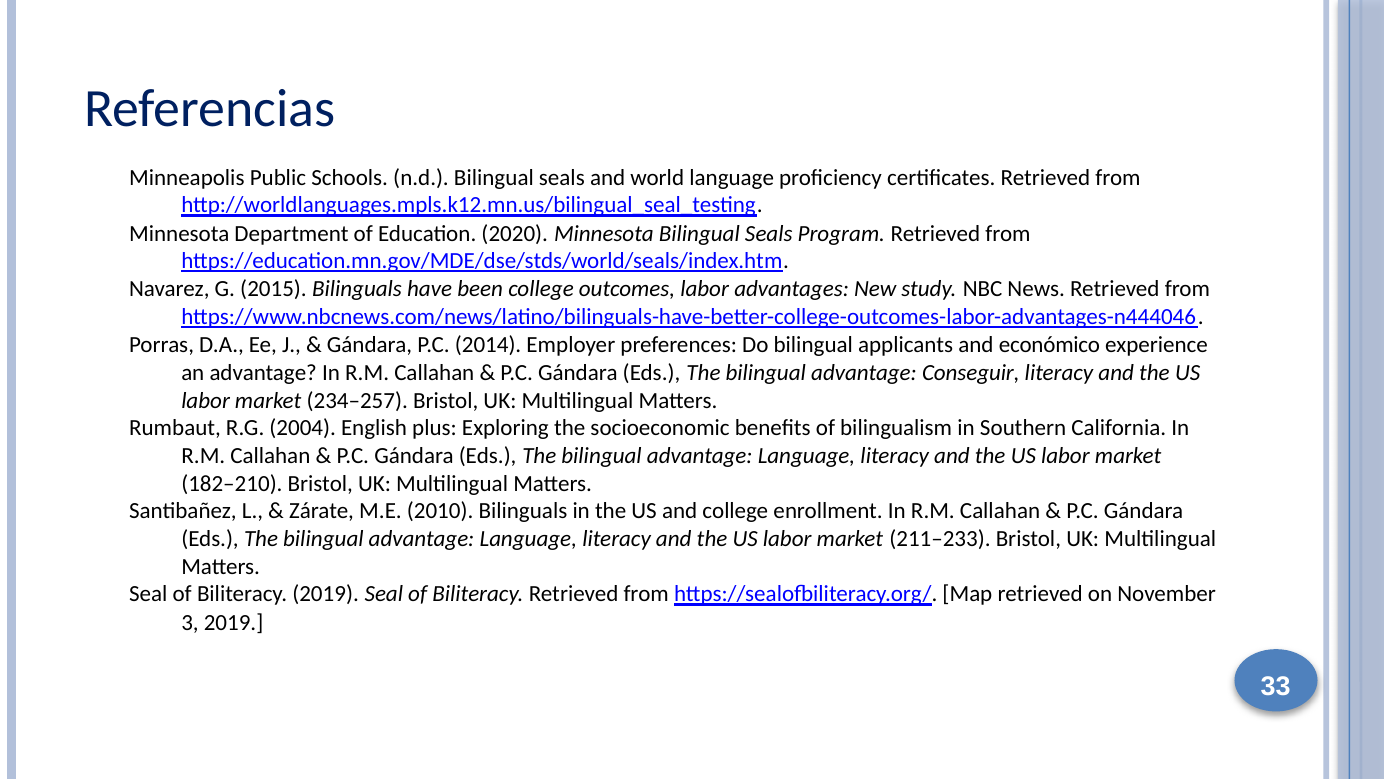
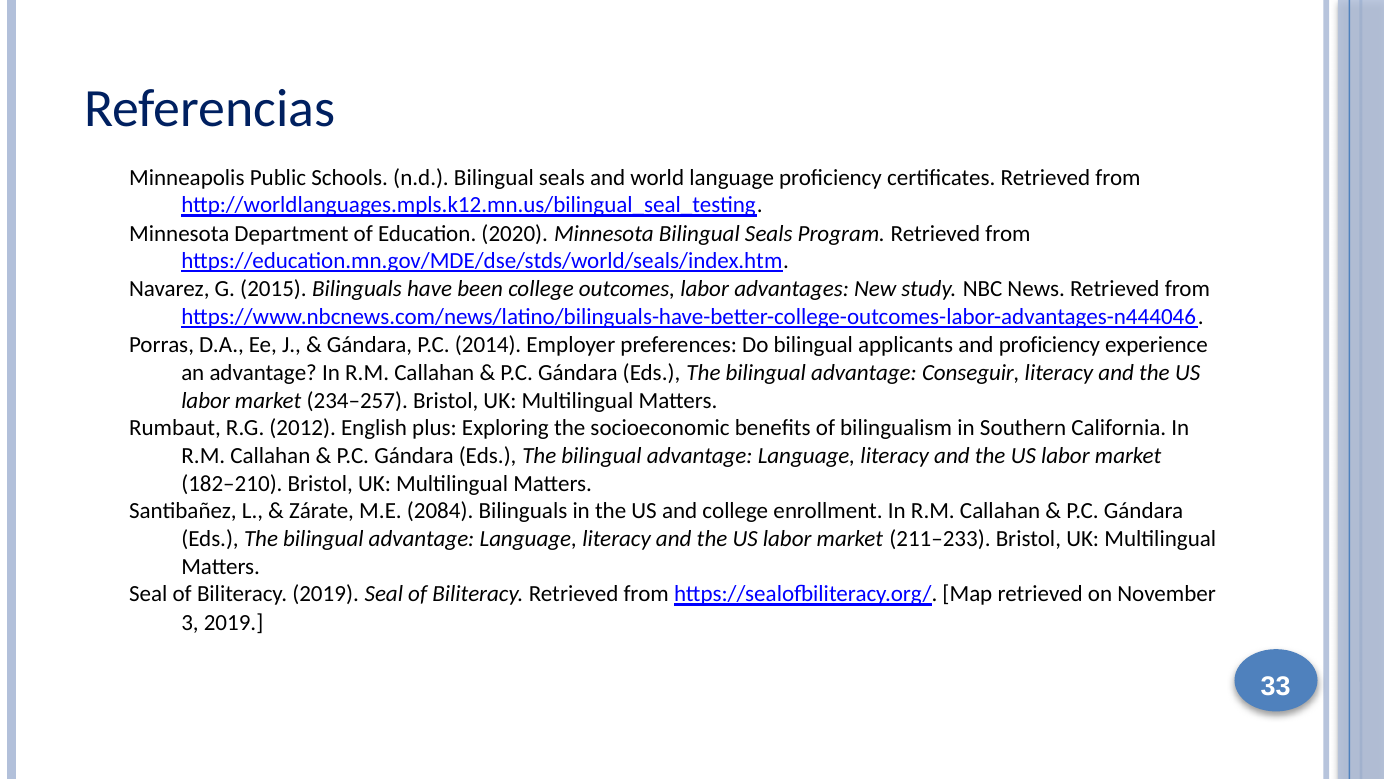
and económico: económico -> proficiency
2004: 2004 -> 2012
2010: 2010 -> 2084
